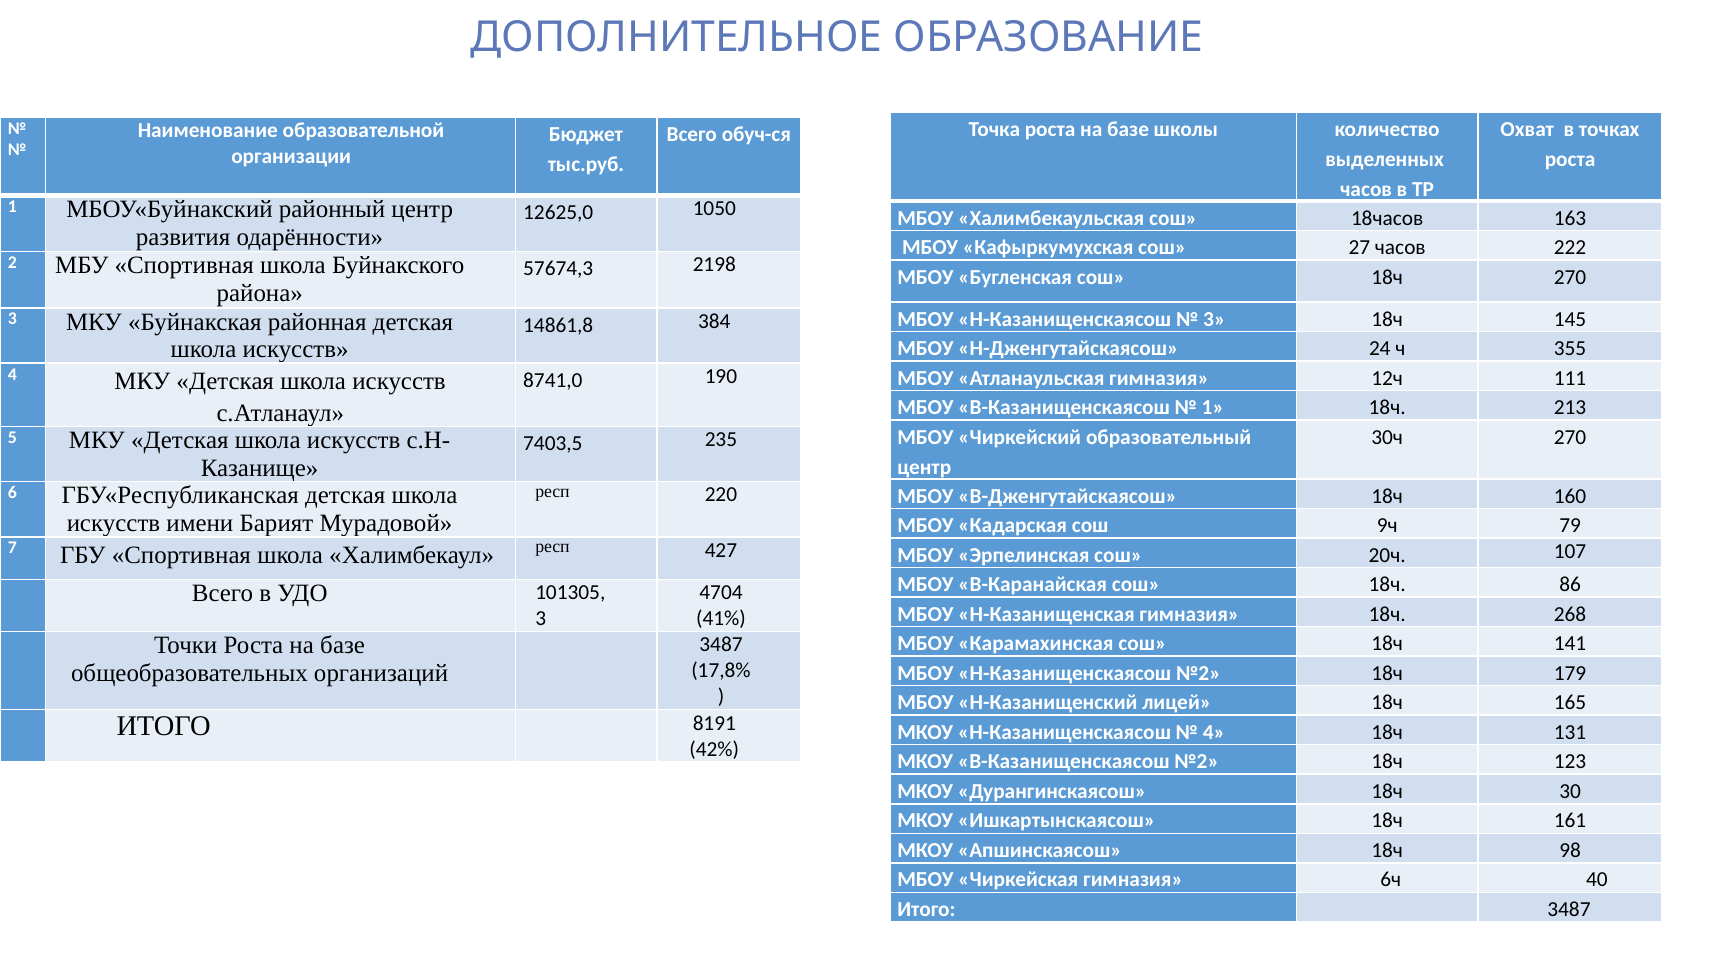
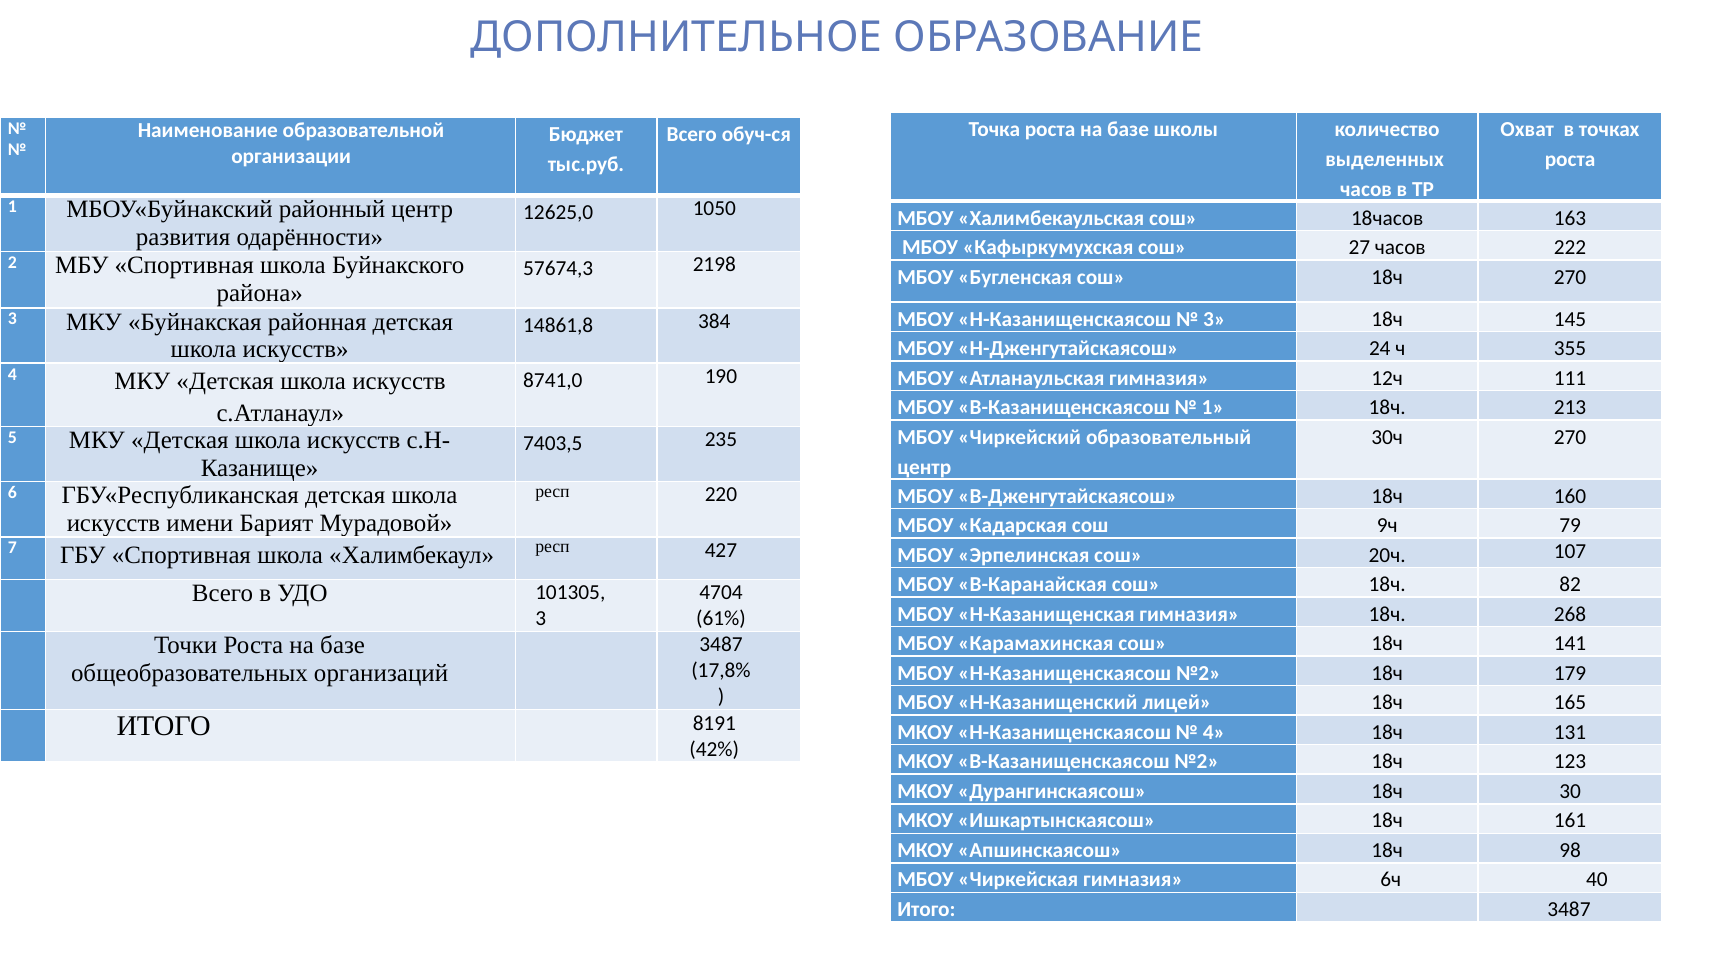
86: 86 -> 82
41%: 41% -> 61%
